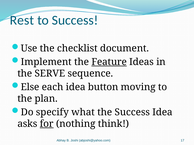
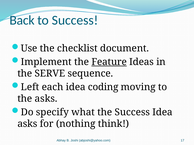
Rest: Rest -> Back
Else: Else -> Left
button: button -> coding
the plan: plan -> asks
for underline: present -> none
